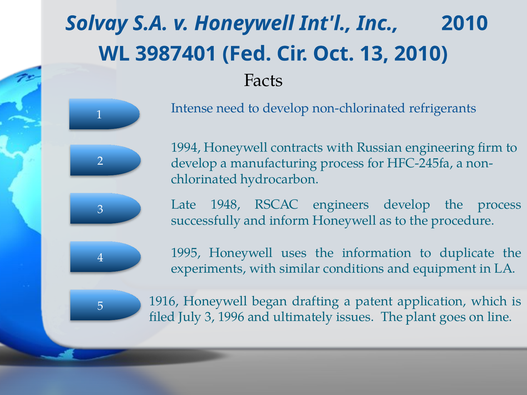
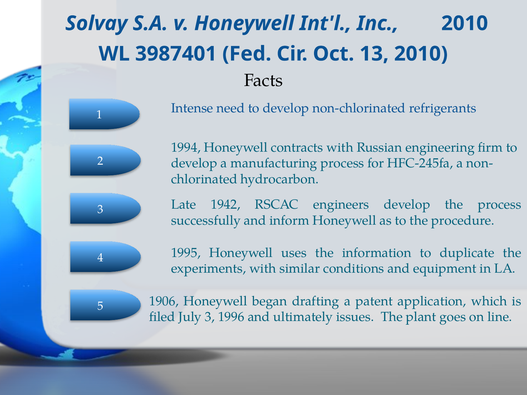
1948: 1948 -> 1942
1916: 1916 -> 1906
